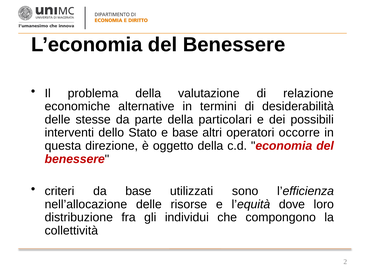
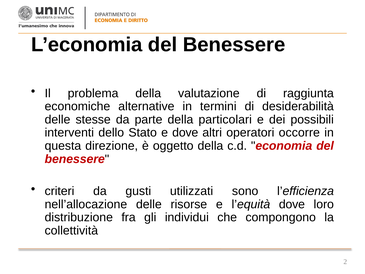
relazione: relazione -> raggiunta
e base: base -> dove
da base: base -> gusti
